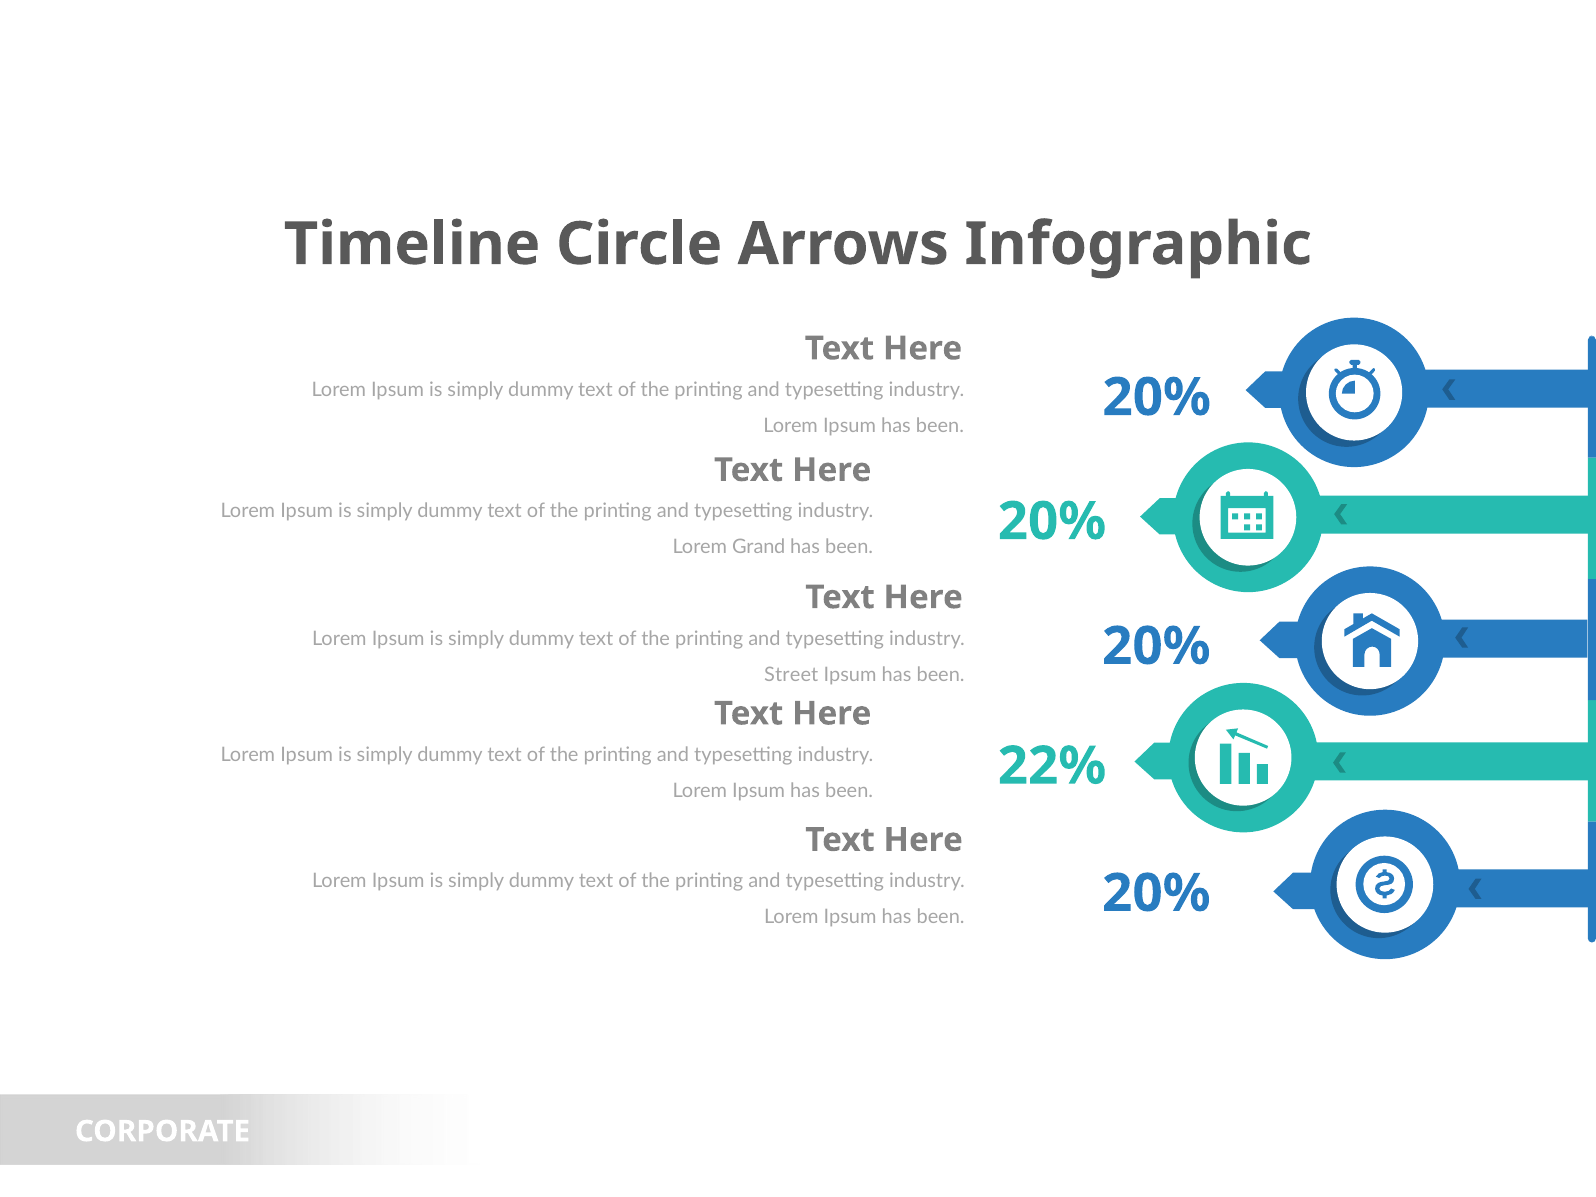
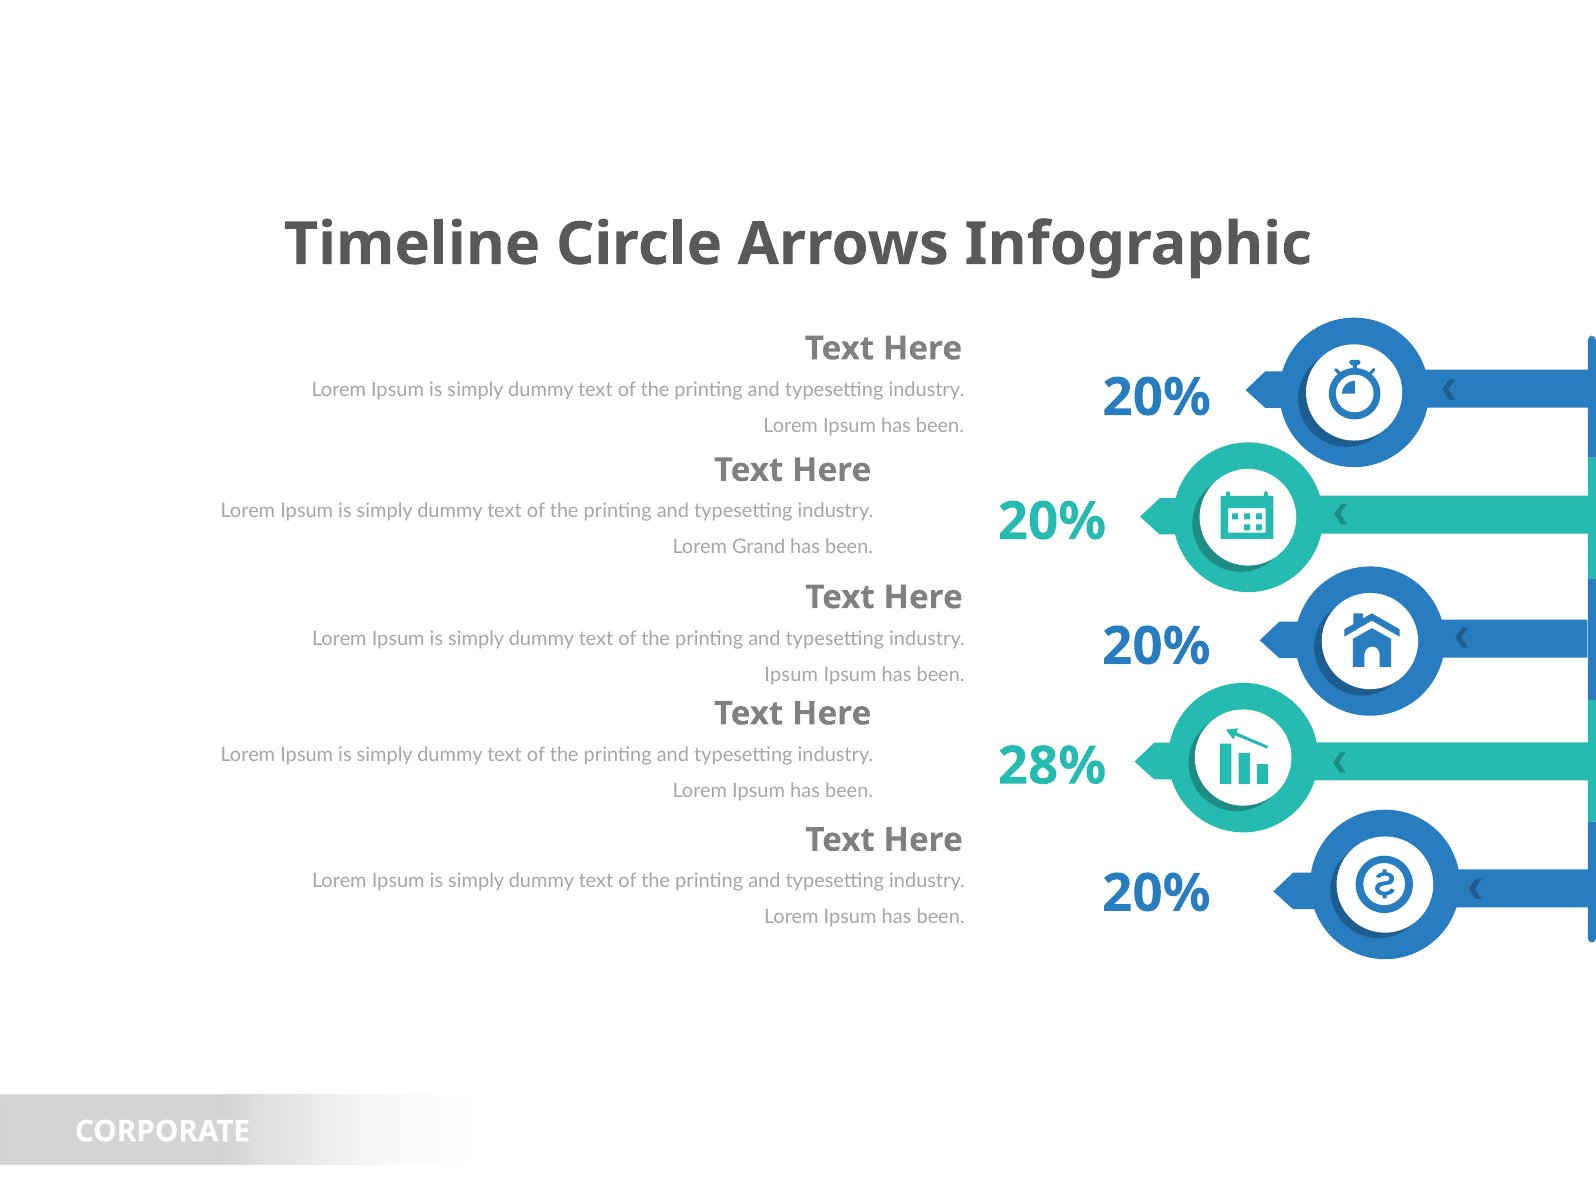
Street at (791, 675): Street -> Ipsum
22%: 22% -> 28%
